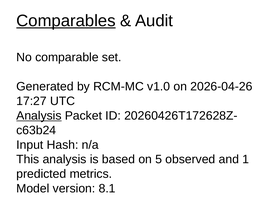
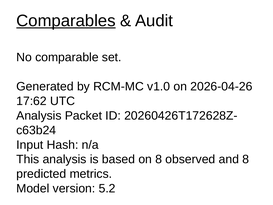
17:27: 17:27 -> 17:62
Analysis at (39, 116) underline: present -> none
on 5: 5 -> 8
and 1: 1 -> 8
8.1: 8.1 -> 5.2
